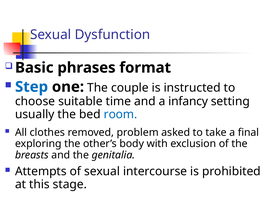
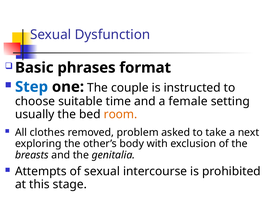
infancy: infancy -> female
room colour: blue -> orange
final: final -> next
